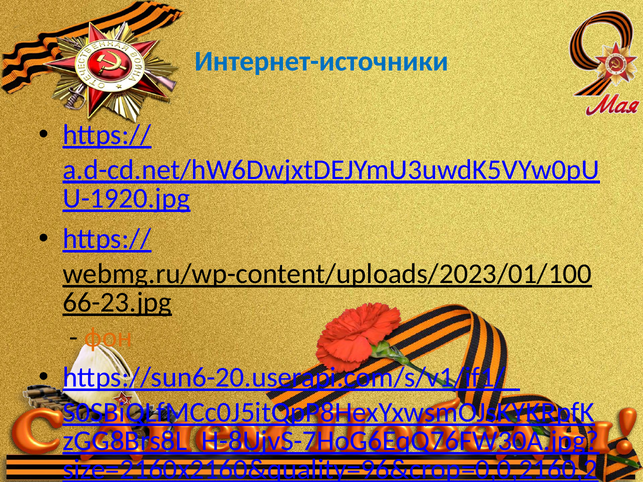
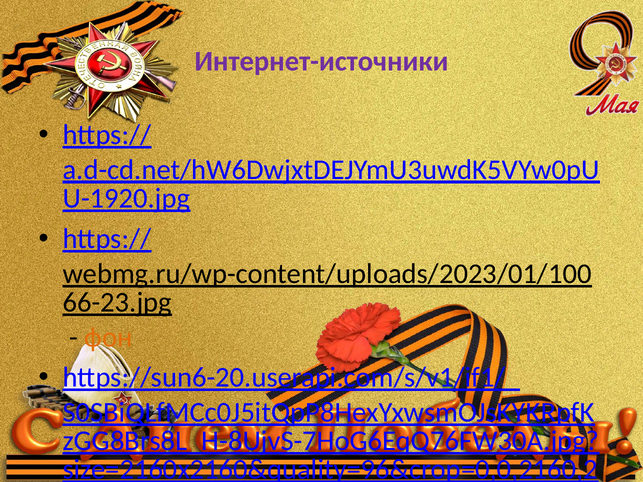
Интернет-источники colour: blue -> purple
